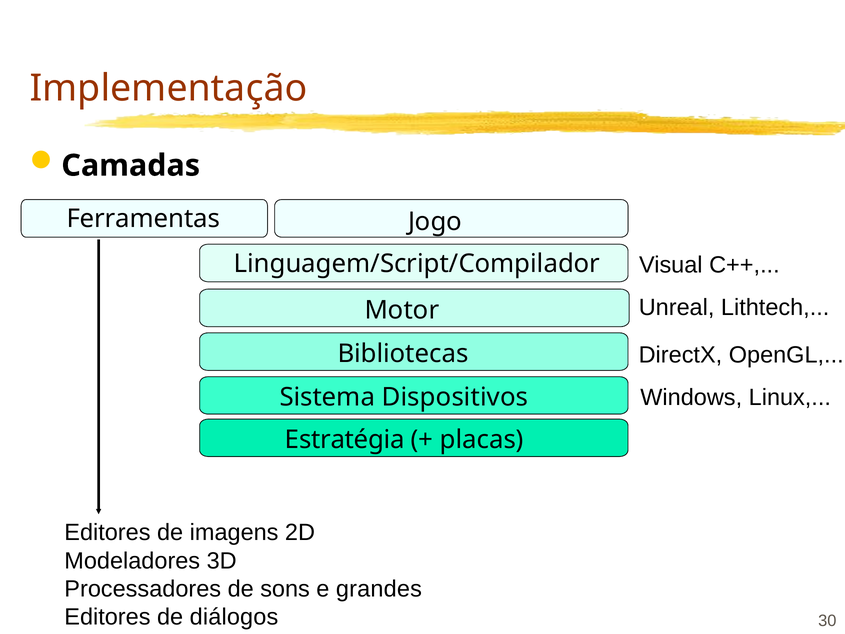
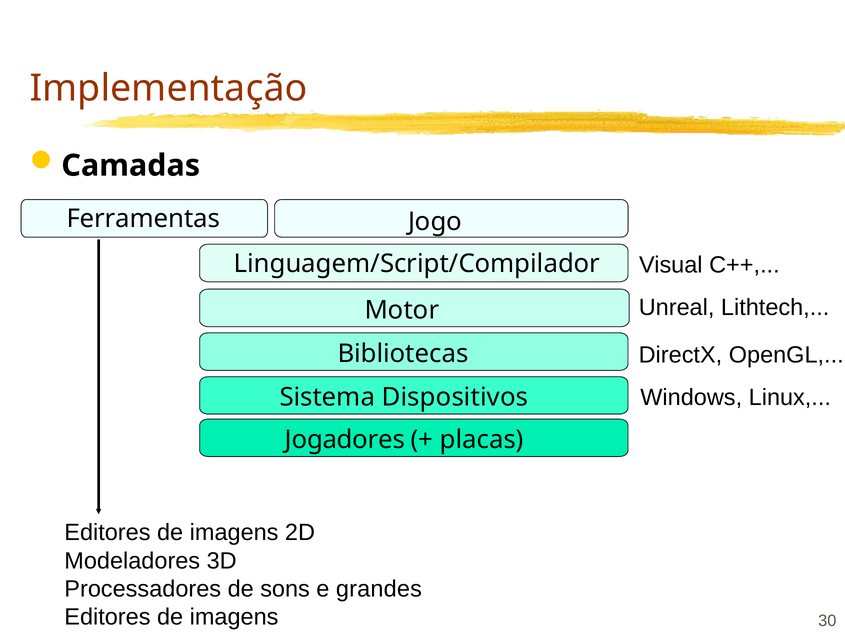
Estratégia: Estratégia -> Jogadores
diálogos at (234, 617): diálogos -> imagens
